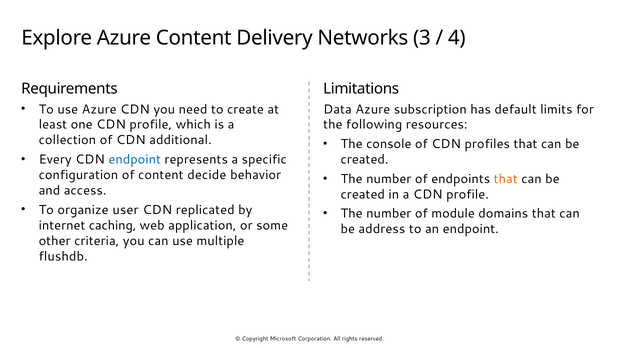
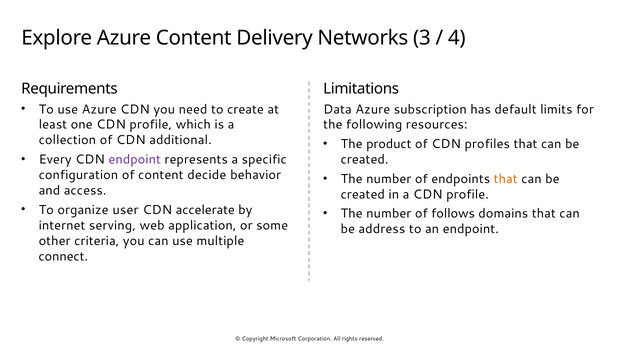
console: console -> product
endpoint at (135, 160) colour: blue -> purple
replicated: replicated -> accelerate
module: module -> follows
caching: caching -> serving
flushdb: flushdb -> connect
